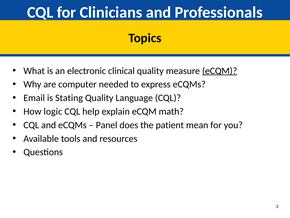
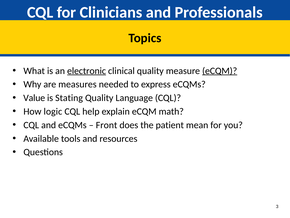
electronic underline: none -> present
computer: computer -> measures
Email: Email -> Value
Panel: Panel -> Front
